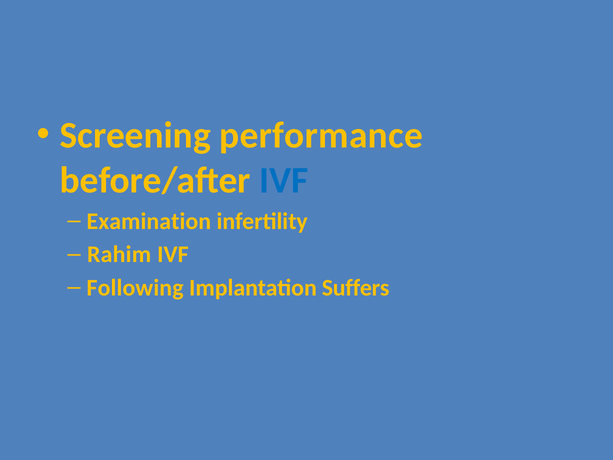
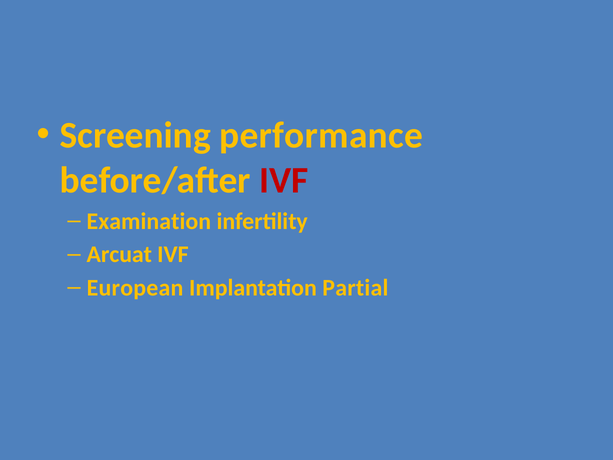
IVF at (284, 180) colour: blue -> red
Rahim: Rahim -> Arcuat
Following: Following -> European
Suffers: Suffers -> Partial
